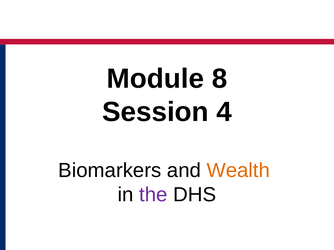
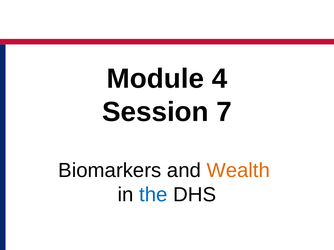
8: 8 -> 4
4: 4 -> 7
the colour: purple -> blue
